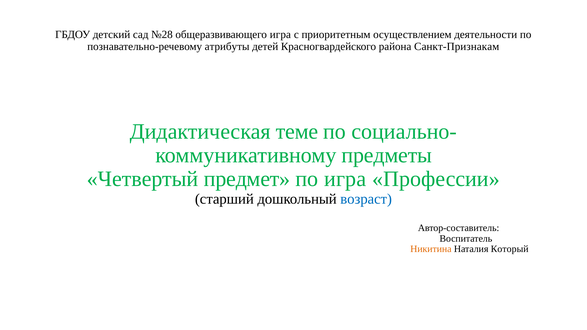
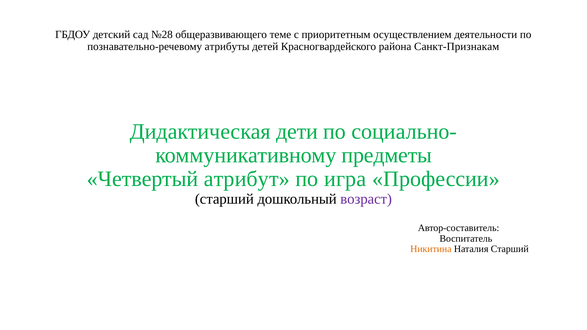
общеразвивающего игра: игра -> теме
теме: теме -> дети
предмет: предмет -> атрибут
возраст colour: blue -> purple
Наталия Который: Который -> Старший
